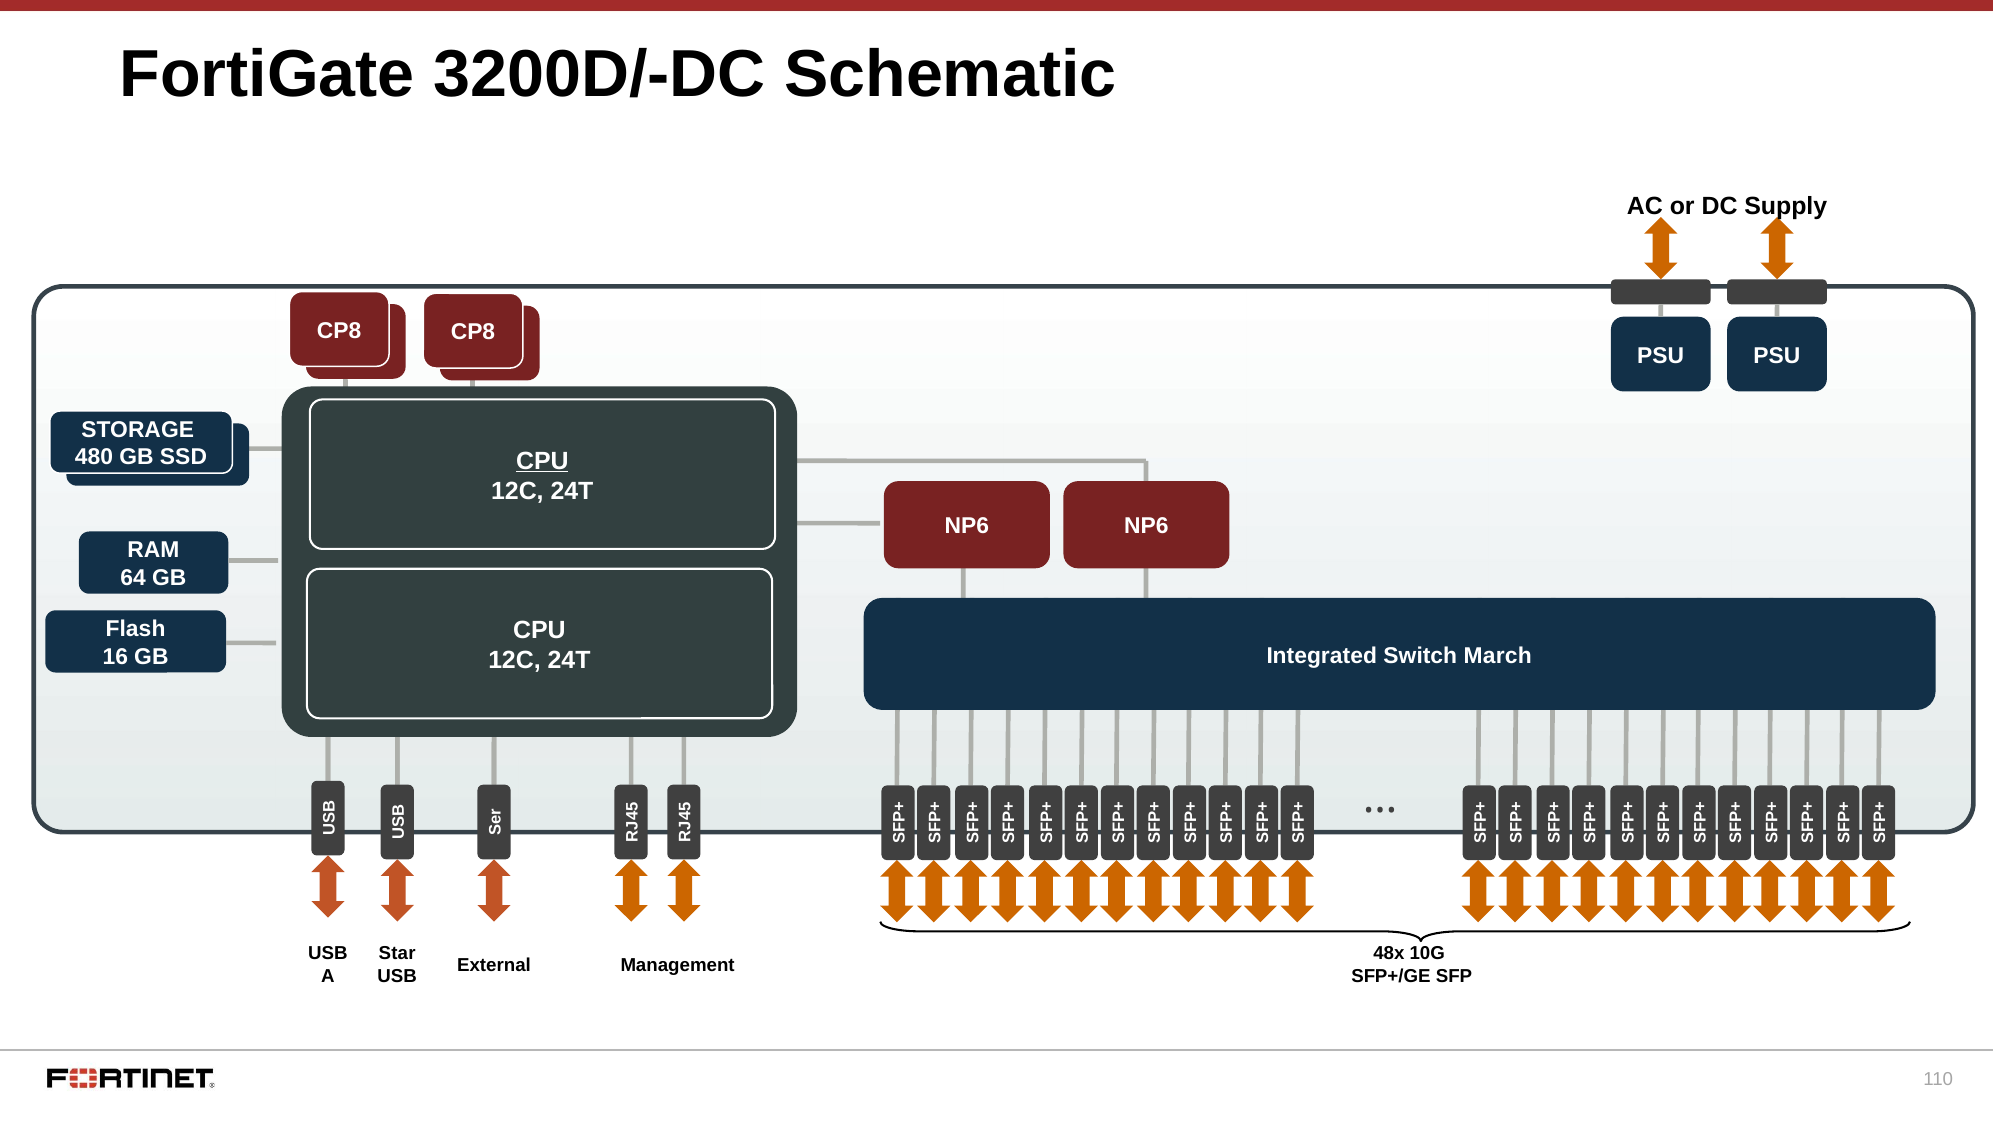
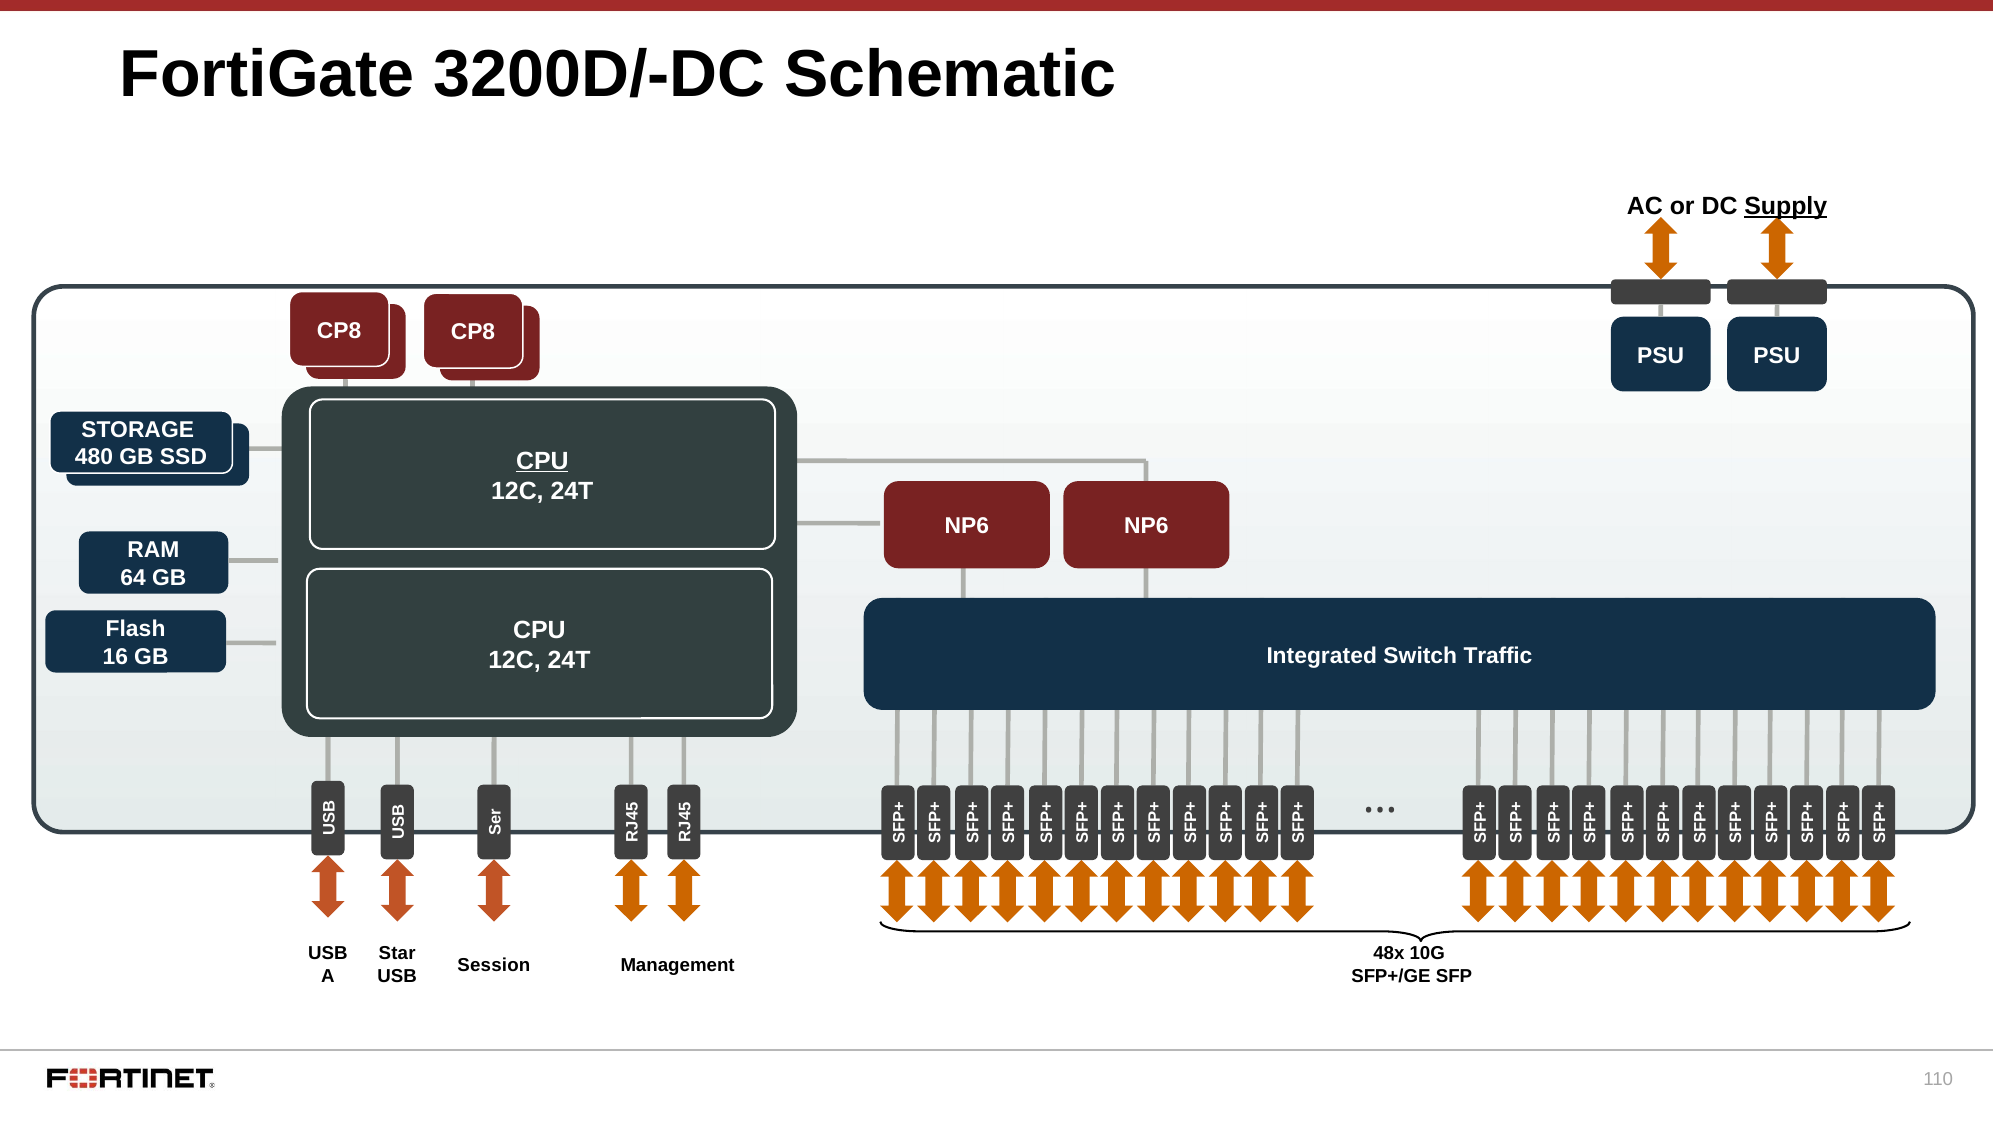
Supply underline: none -> present
March: March -> Traffic
External: External -> Session
